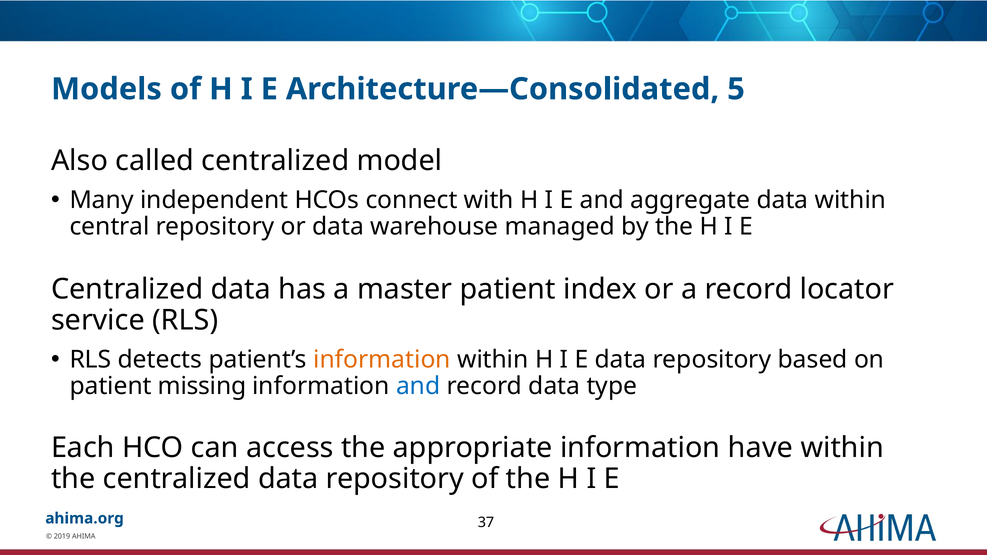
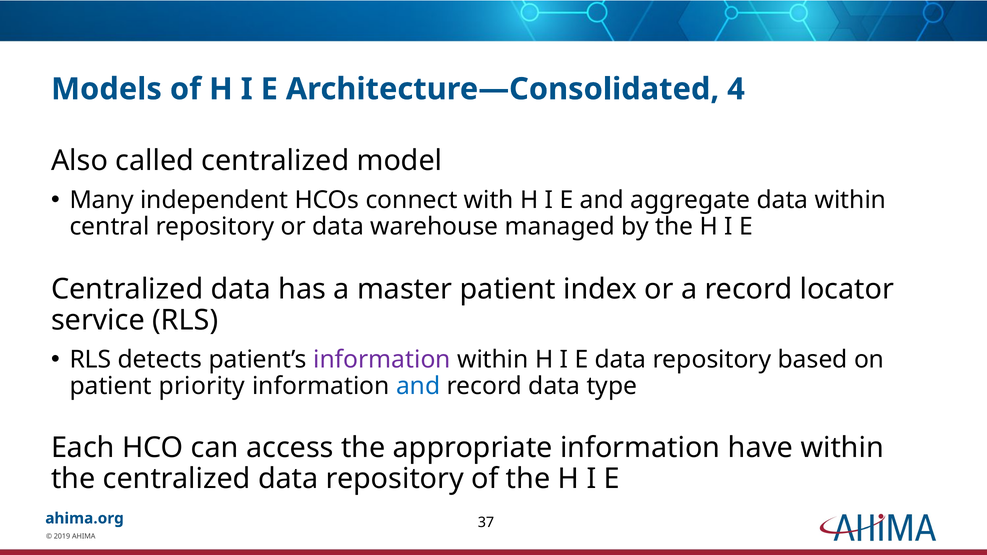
5: 5 -> 4
information at (382, 360) colour: orange -> purple
missing: missing -> priority
